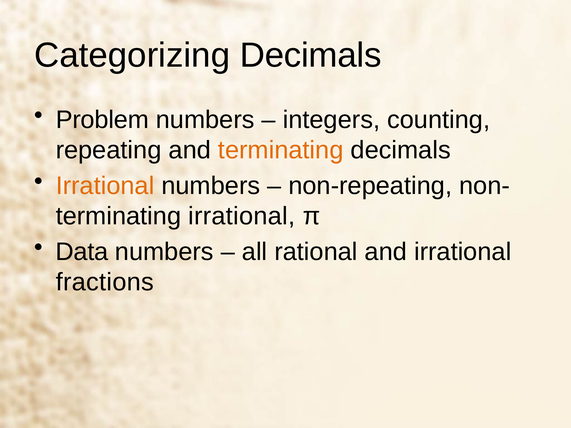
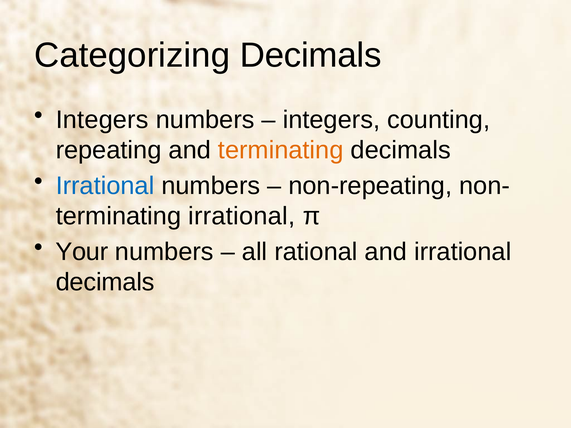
Problem at (102, 120): Problem -> Integers
Irrational at (105, 186) colour: orange -> blue
Data: Data -> Your
fractions at (105, 282): fractions -> decimals
